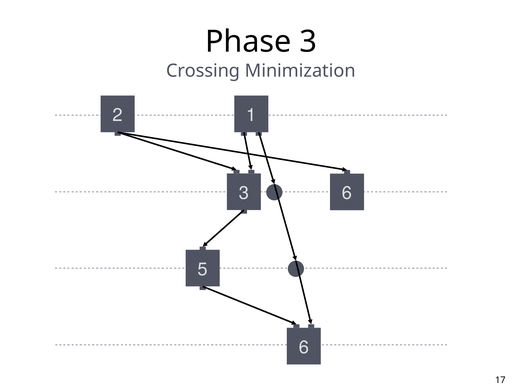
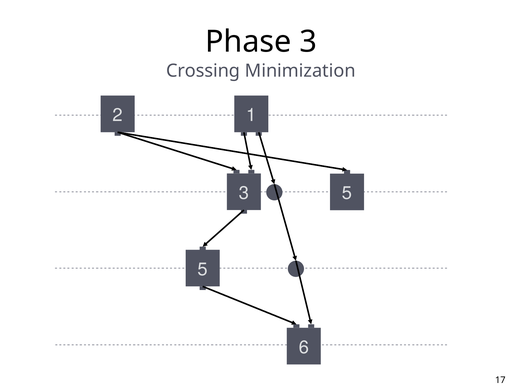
3 6: 6 -> 5
